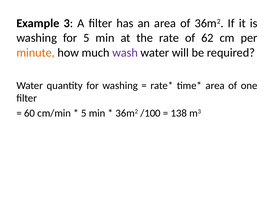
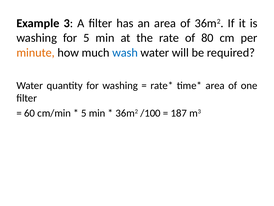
62: 62 -> 80
wash colour: purple -> blue
138: 138 -> 187
